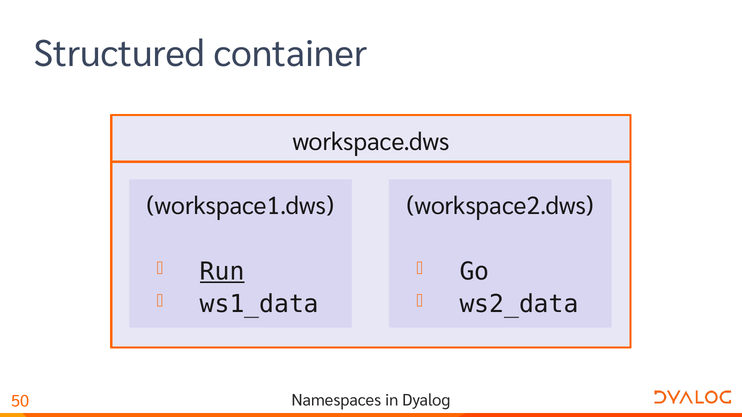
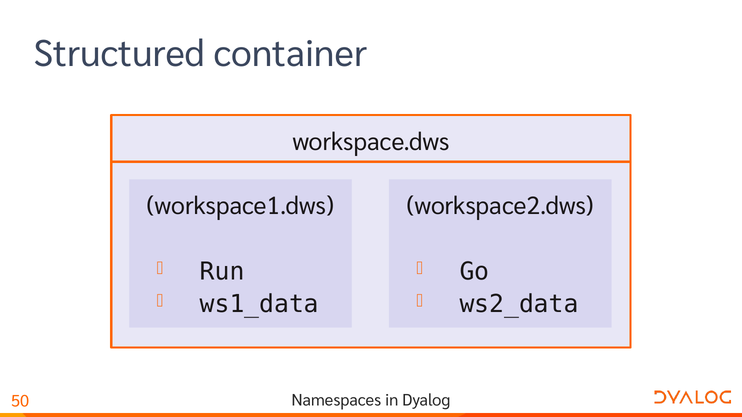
Run underline: present -> none
